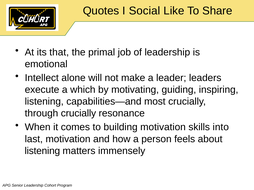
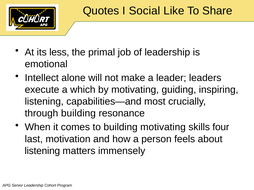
that: that -> less
through crucially: crucially -> building
building motivation: motivation -> motivating
into: into -> four
